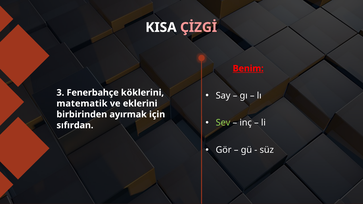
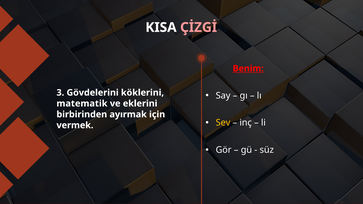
Fenerbahçe: Fenerbahçe -> Gövdelerini
Sev colour: light green -> yellow
sıfırdan: sıfırdan -> vermek
